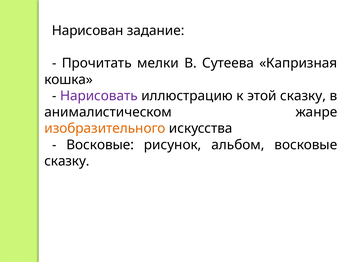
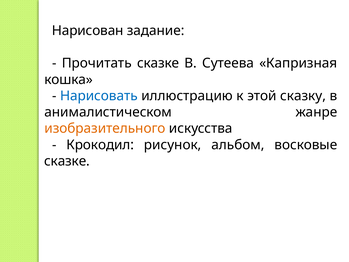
Прочитать мелки: мелки -> сказке
Нарисовать colour: purple -> blue
Восковые at (100, 145): Восковые -> Крокодил
сказку at (67, 161): сказку -> сказке
